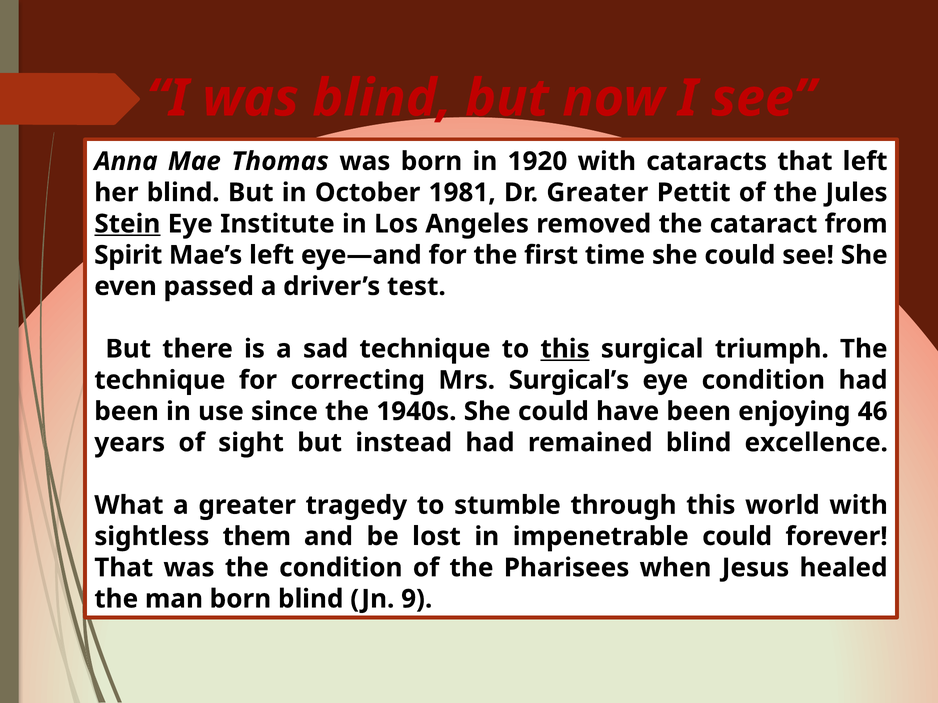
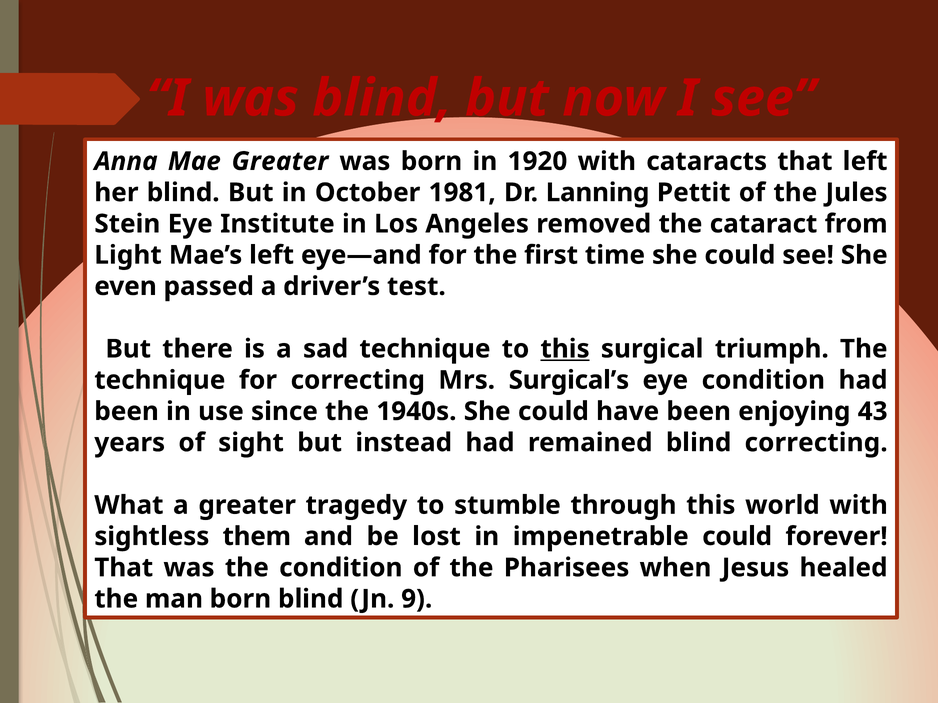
Mae Thomas: Thomas -> Greater
Dr Greater: Greater -> Lanning
Stein underline: present -> none
Spirit: Spirit -> Light
46: 46 -> 43
blind excellence: excellence -> correcting
